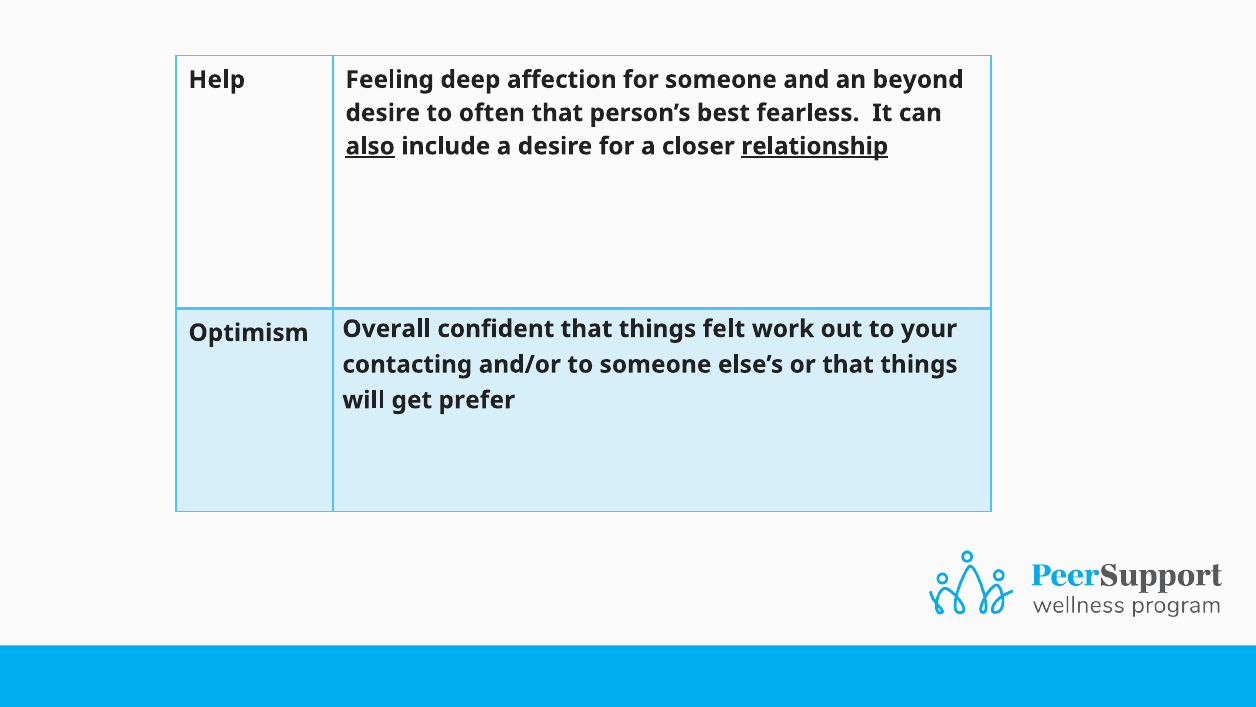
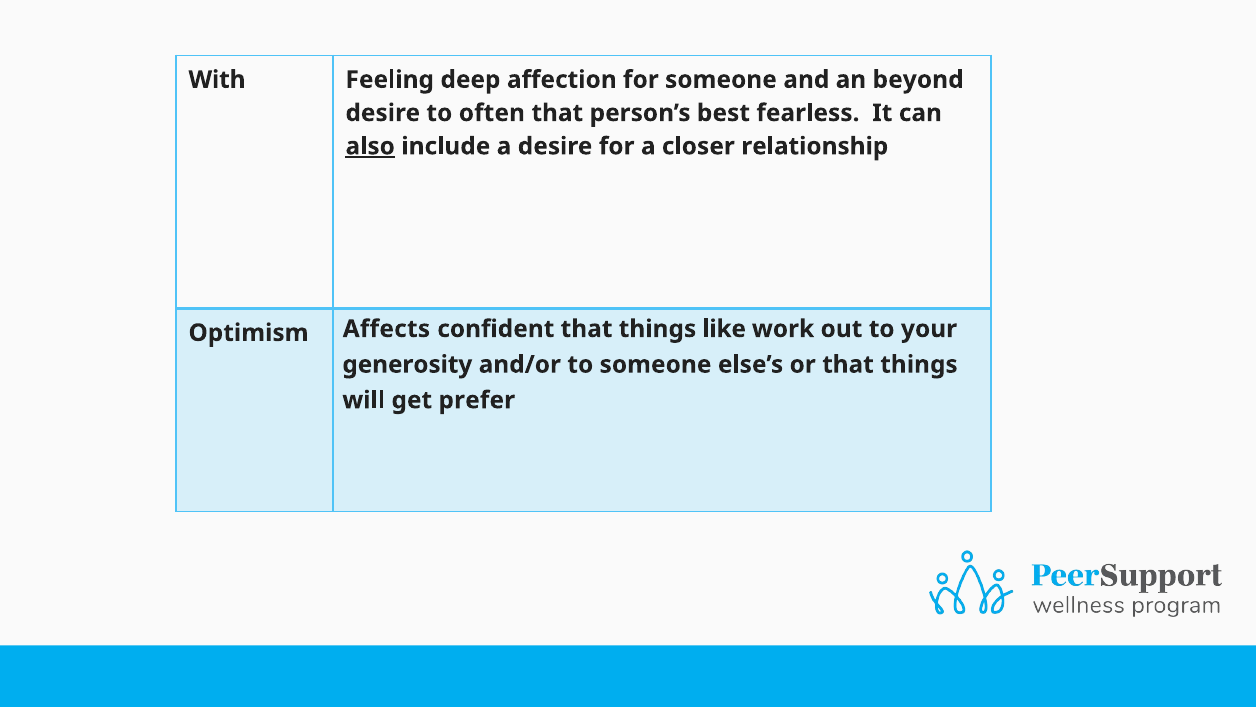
Help: Help -> With
relationship underline: present -> none
Overall: Overall -> Affects
felt: felt -> like
contacting: contacting -> generosity
